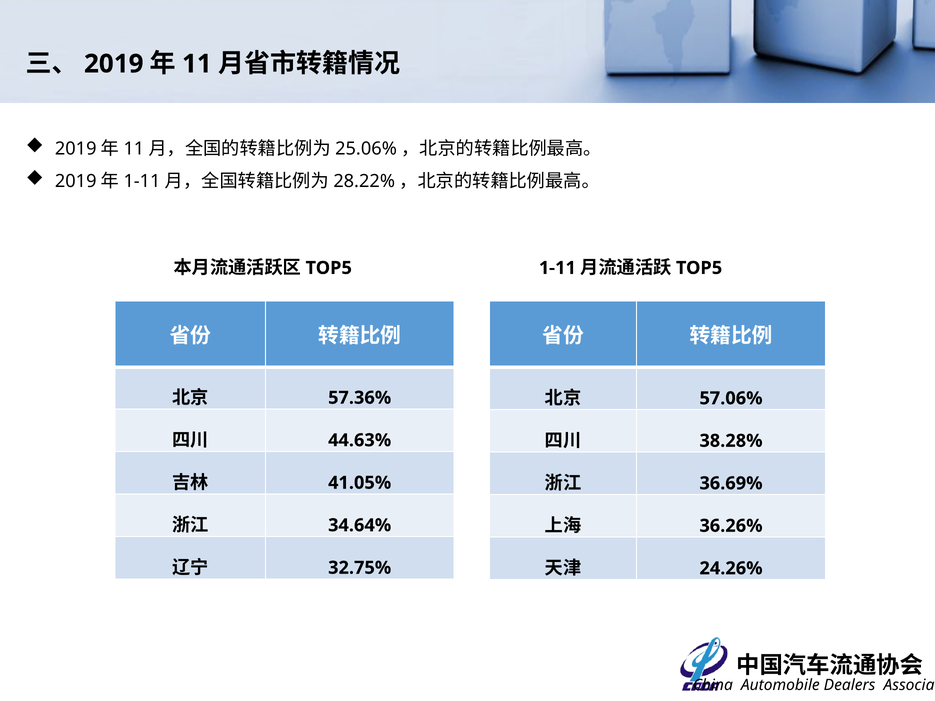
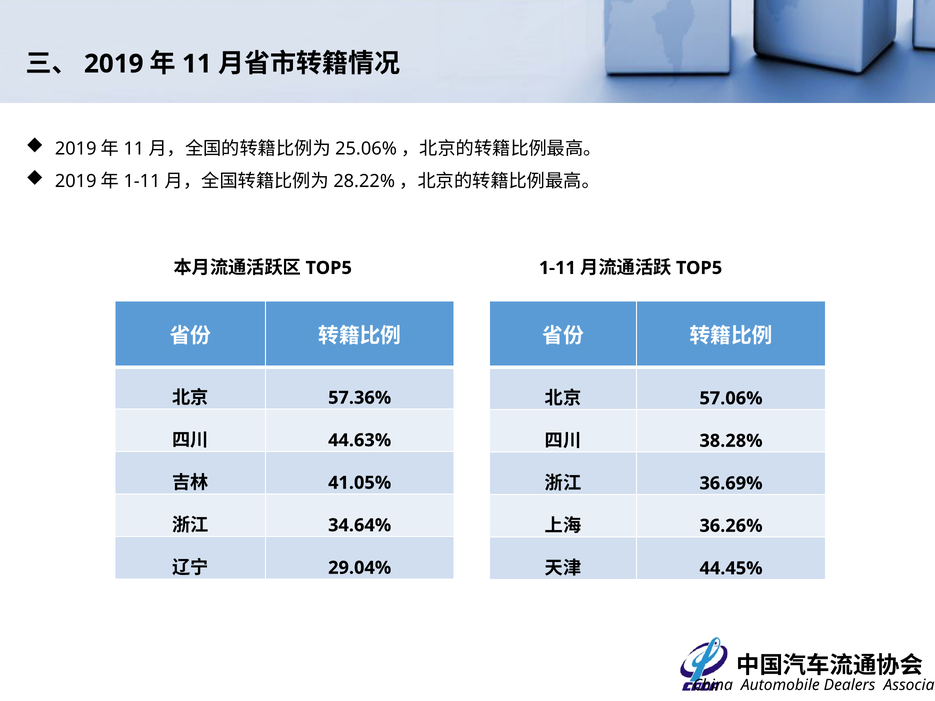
32.75%: 32.75% -> 29.04%
24.26%: 24.26% -> 44.45%
